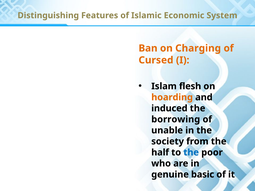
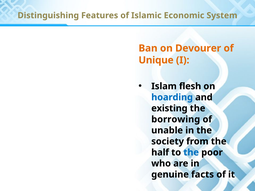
Charging: Charging -> Devourer
Cursed: Cursed -> Unique
hoarding colour: orange -> blue
induced: induced -> existing
basic: basic -> facts
